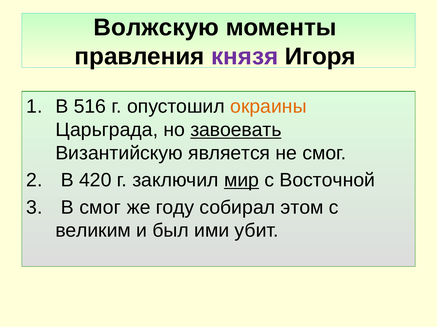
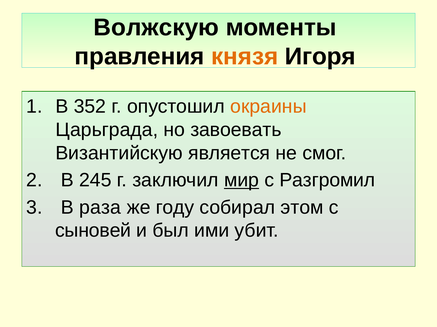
князя colour: purple -> orange
516: 516 -> 352
завоевать underline: present -> none
420: 420 -> 245
Восточной: Восточной -> Разгромил
В смог: смог -> раза
великим: великим -> сыновей
